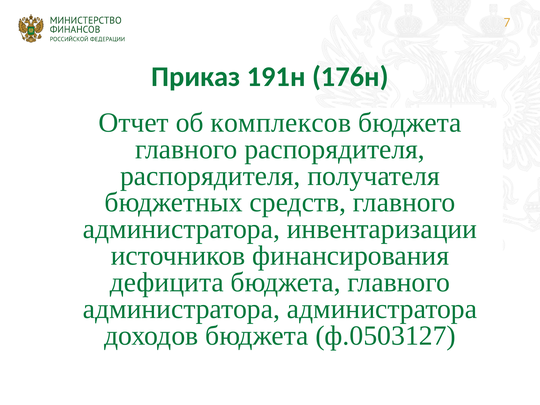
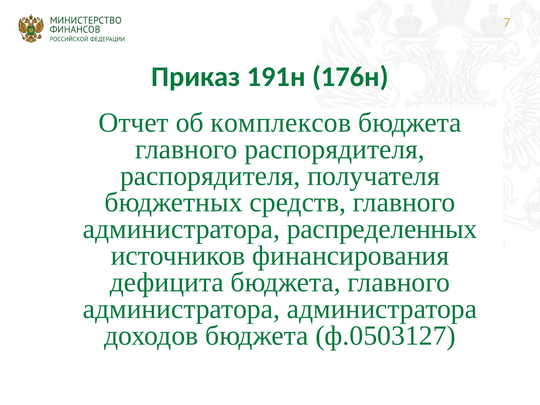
инвентаризации: инвентаризации -> распределенных
